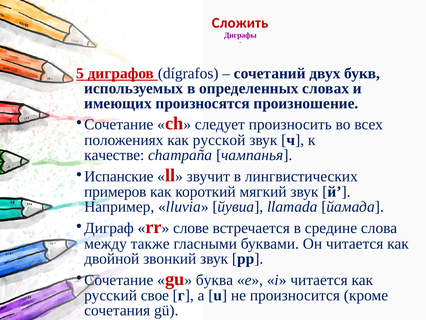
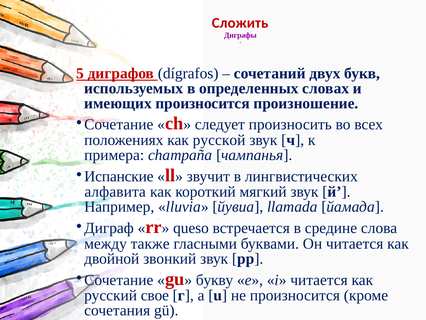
имеющих произносятся: произносятся -> произносится
качестве: качестве -> примера
примеров: примеров -> алфавита
слове: слове -> queso
буква: буква -> букву
